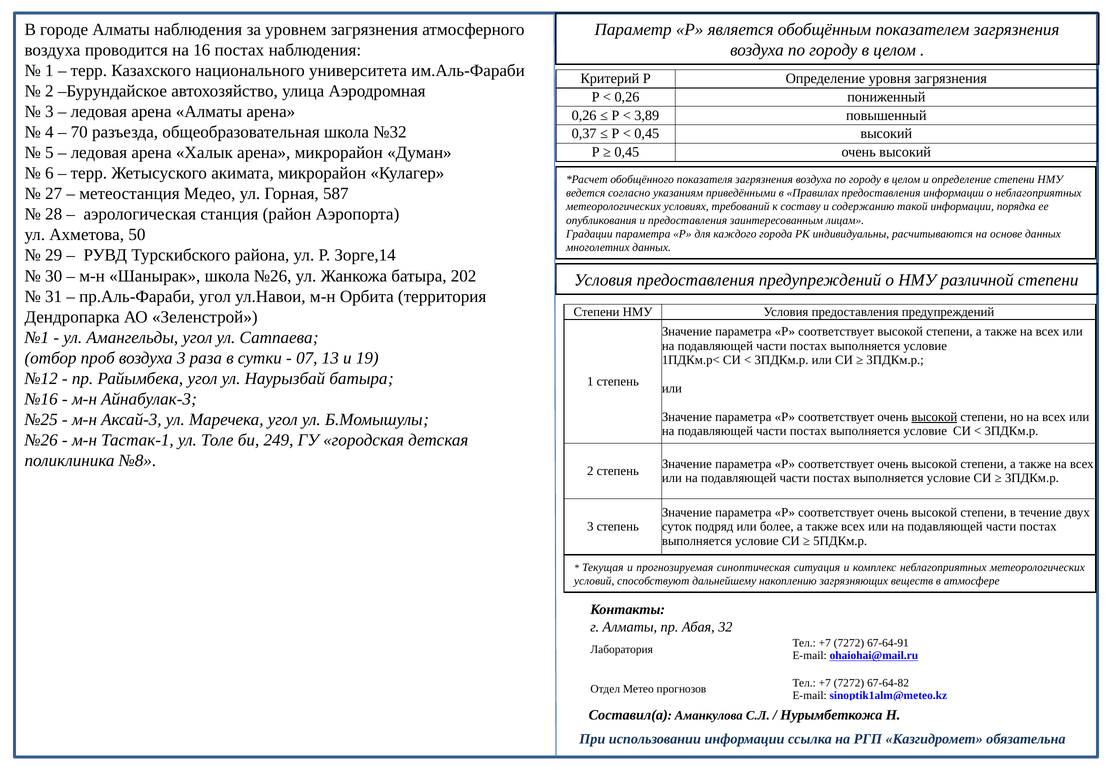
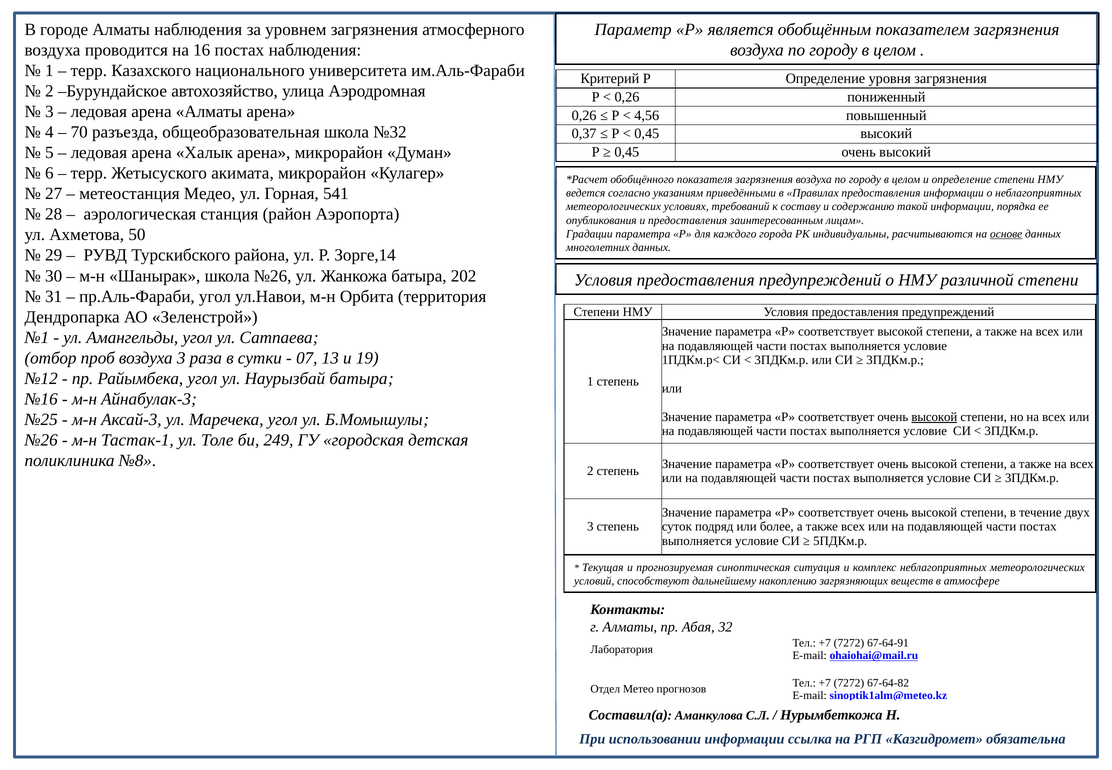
3,89: 3,89 -> 4,56
587: 587 -> 541
основе underline: none -> present
